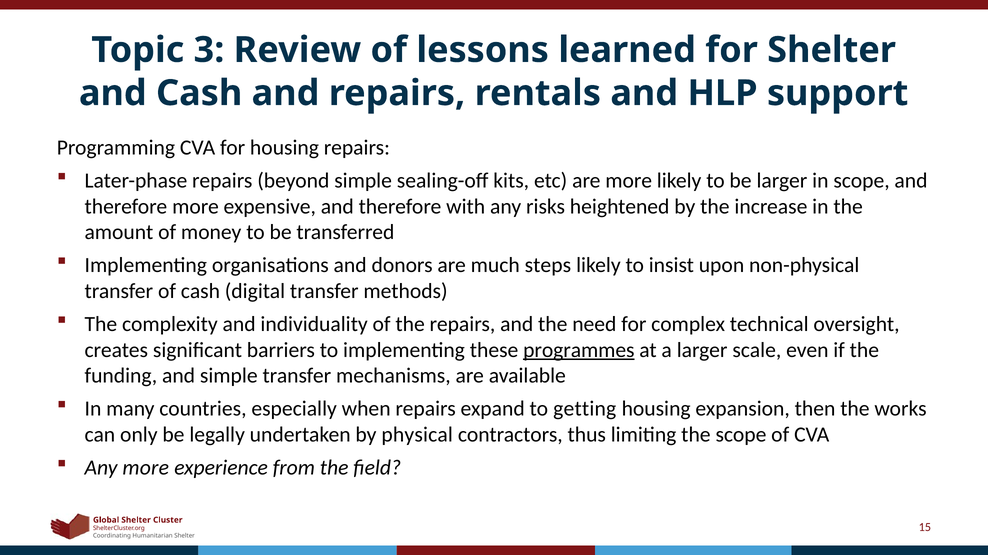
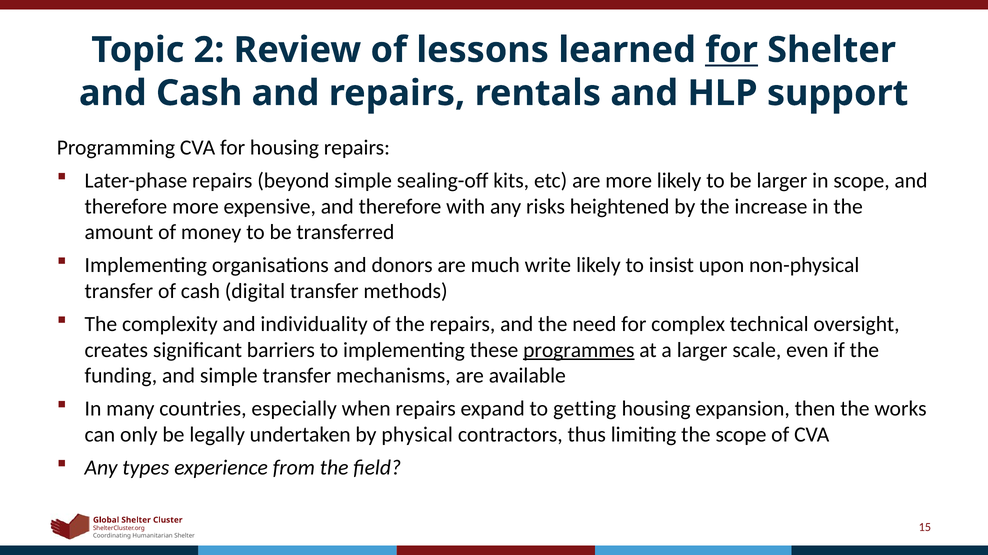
3: 3 -> 2
for at (732, 50) underline: none -> present
steps: steps -> write
Any more: more -> types
